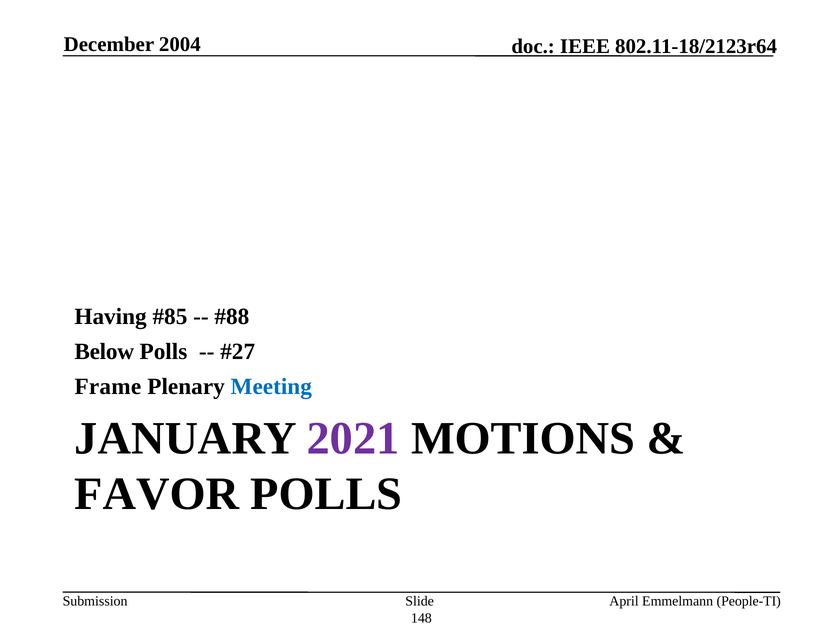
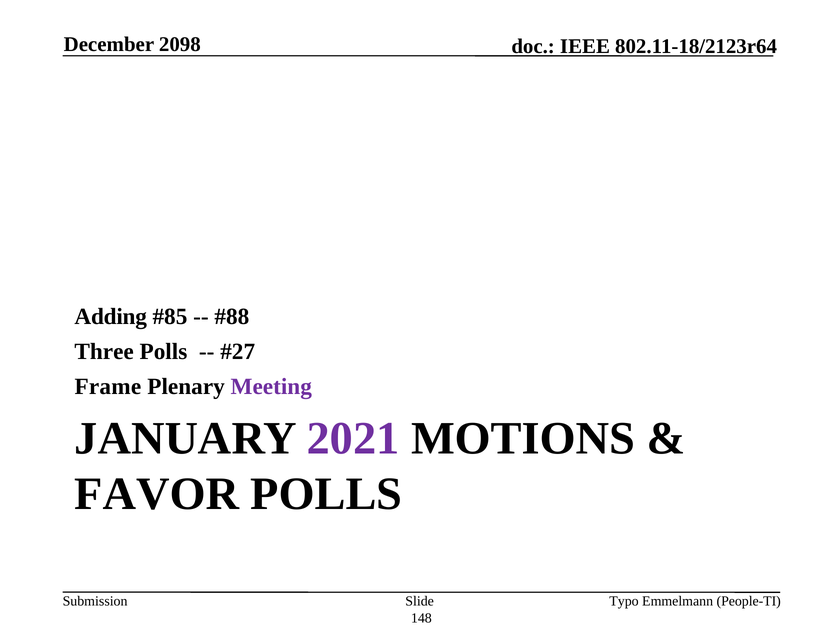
2004: 2004 -> 2098
Having: Having -> Adding
Below: Below -> Three
Meeting colour: blue -> purple
April: April -> Typo
